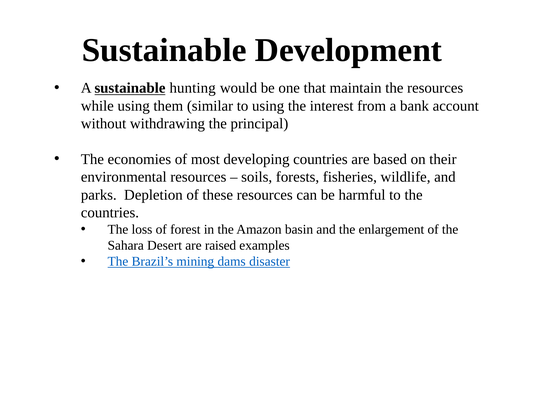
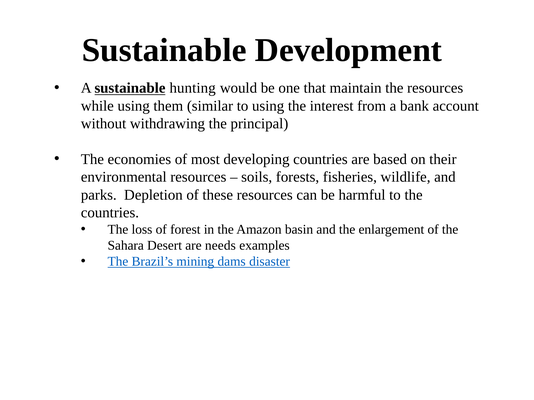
raised: raised -> needs
